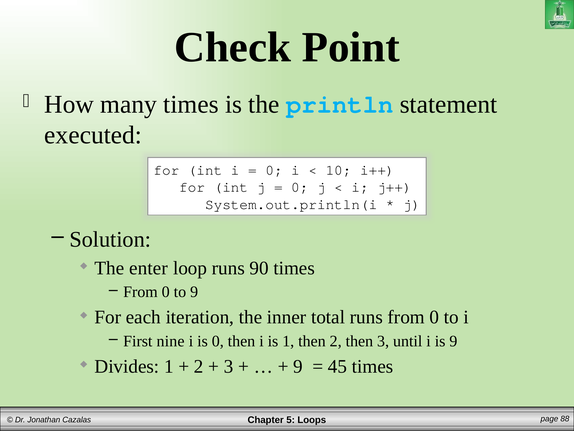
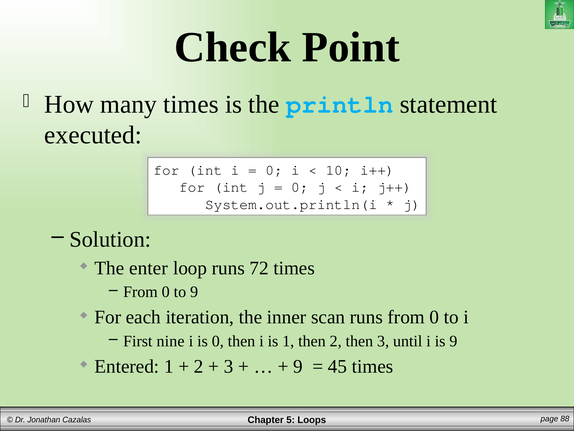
90: 90 -> 72
total: total -> scan
Divides: Divides -> Entered
